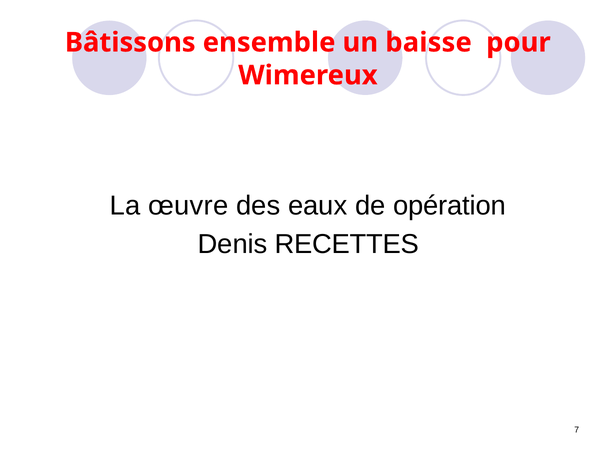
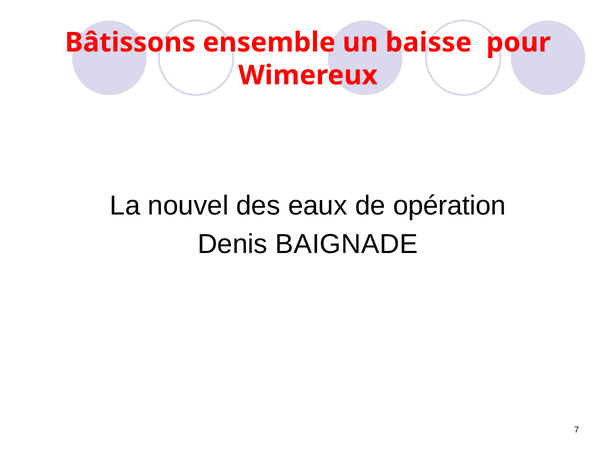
œuvre: œuvre -> nouvel
RECETTES: RECETTES -> BAIGNADE
